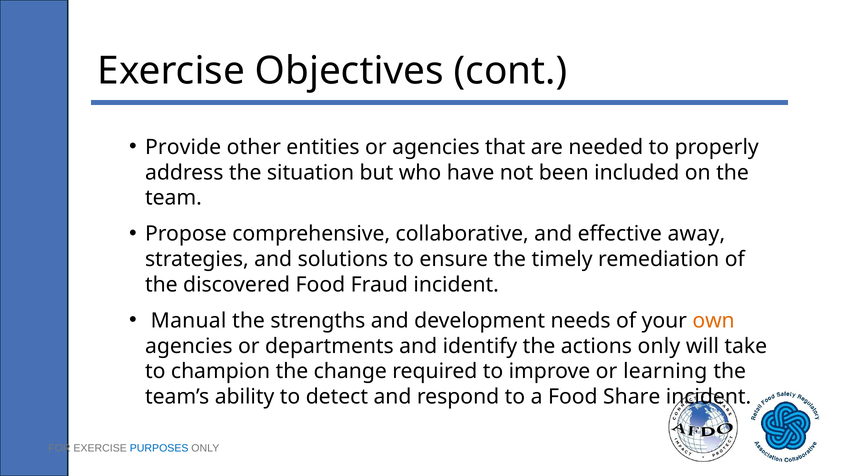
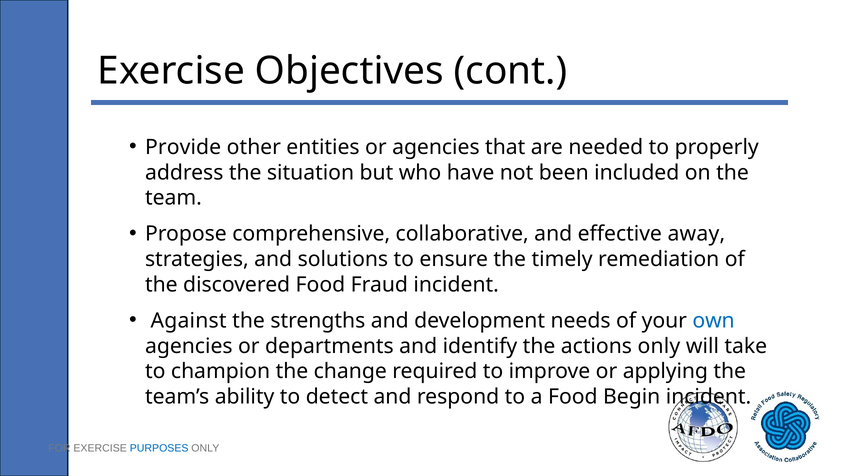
Manual: Manual -> Against
own colour: orange -> blue
learning: learning -> applying
Share: Share -> Begin
